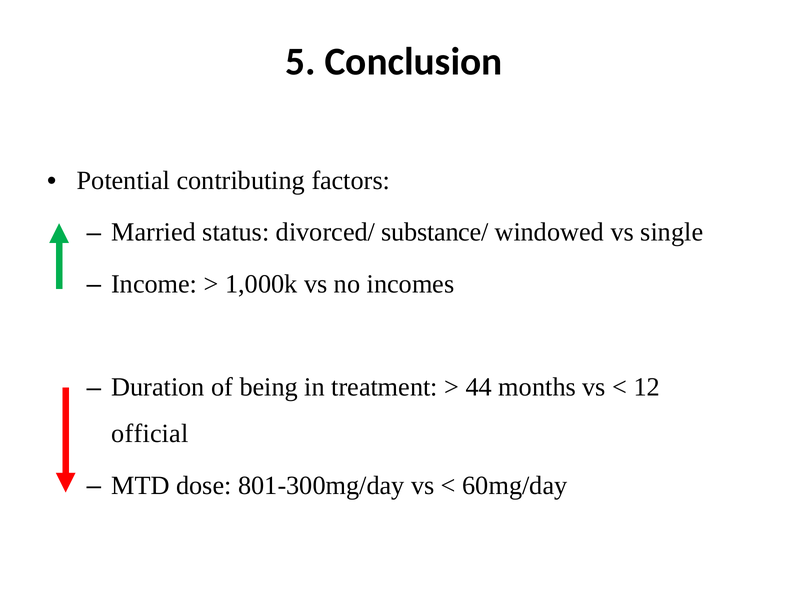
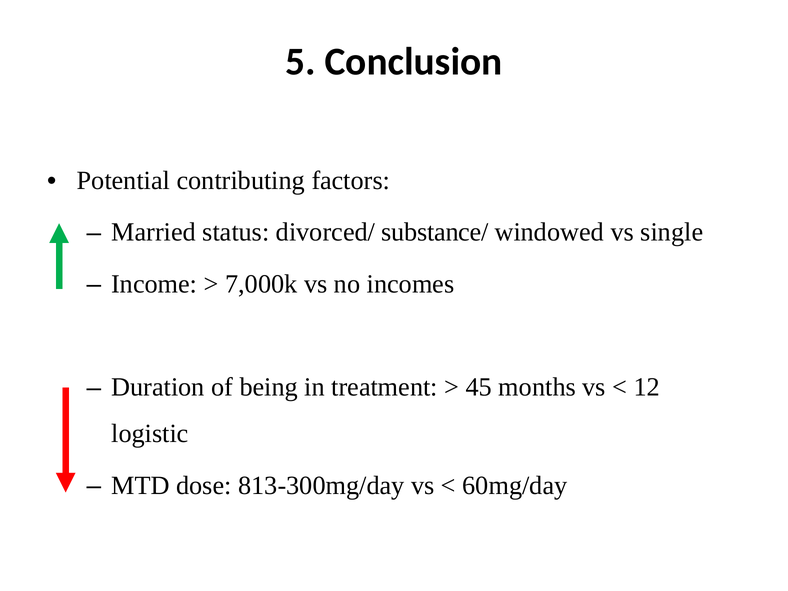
1,000k: 1,000k -> 7,000k
44: 44 -> 45
official: official -> logistic
801-300mg/day: 801-300mg/day -> 813-300mg/day
